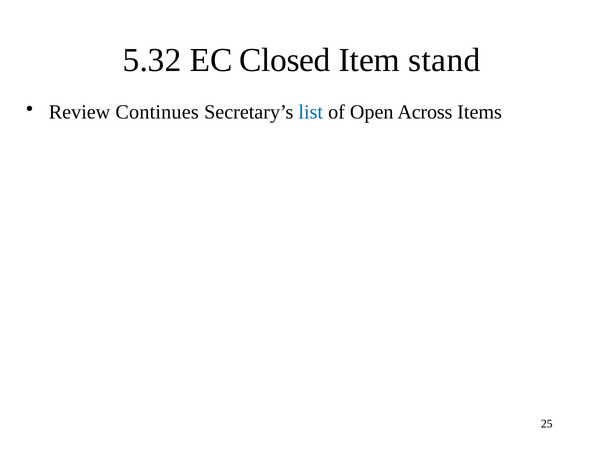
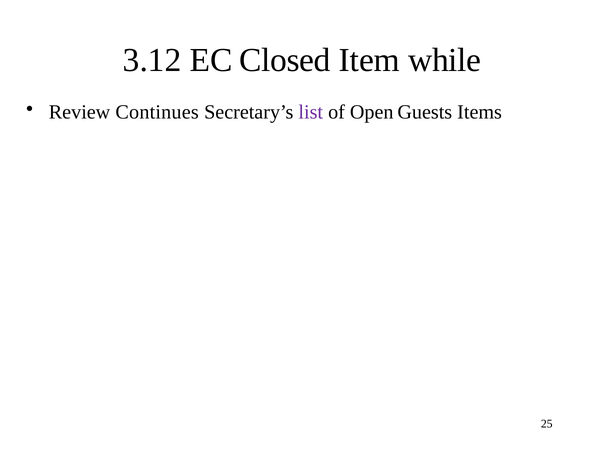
5.32: 5.32 -> 3.12
stand: stand -> while
list colour: blue -> purple
Across: Across -> Guests
